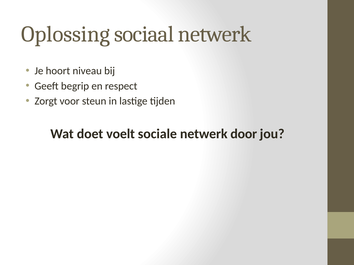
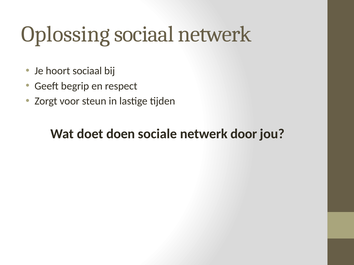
hoort niveau: niveau -> sociaal
voelt: voelt -> doen
